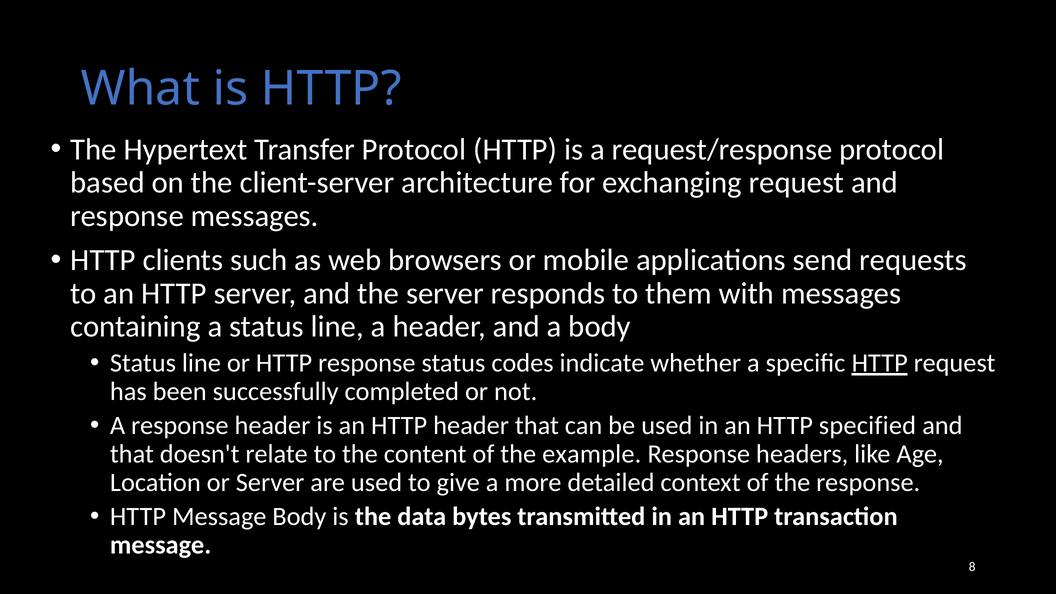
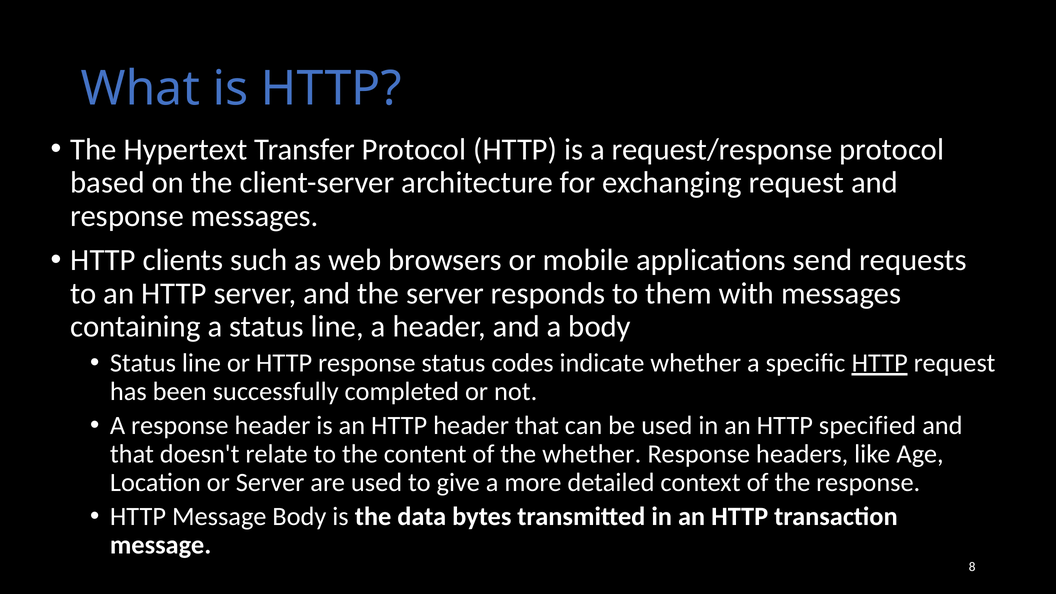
the example: example -> whether
